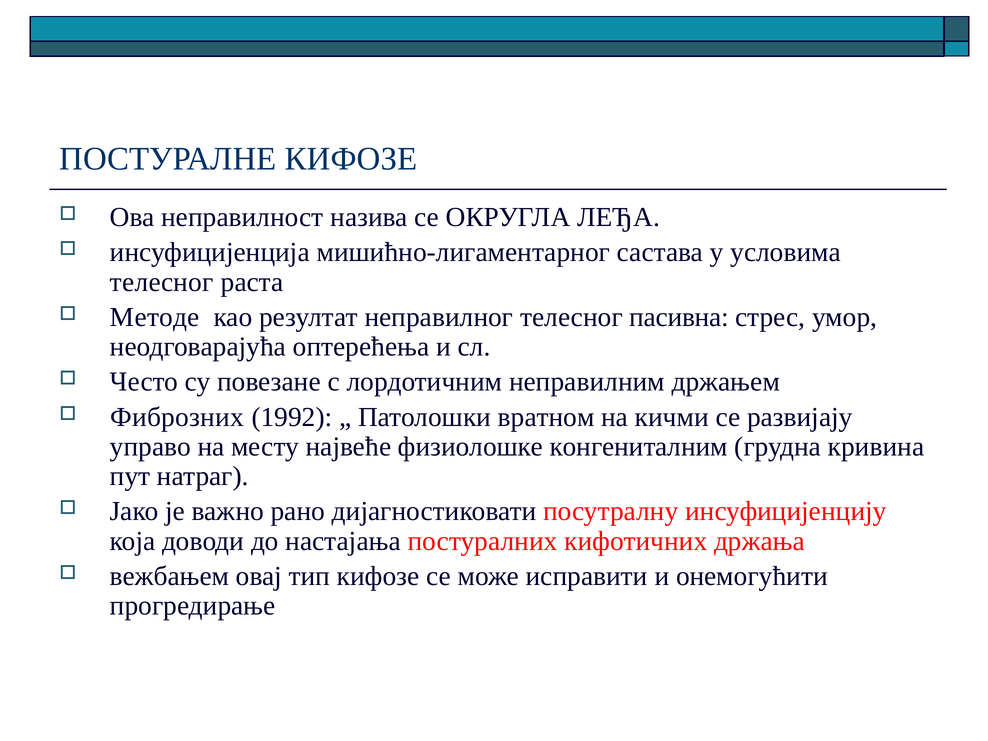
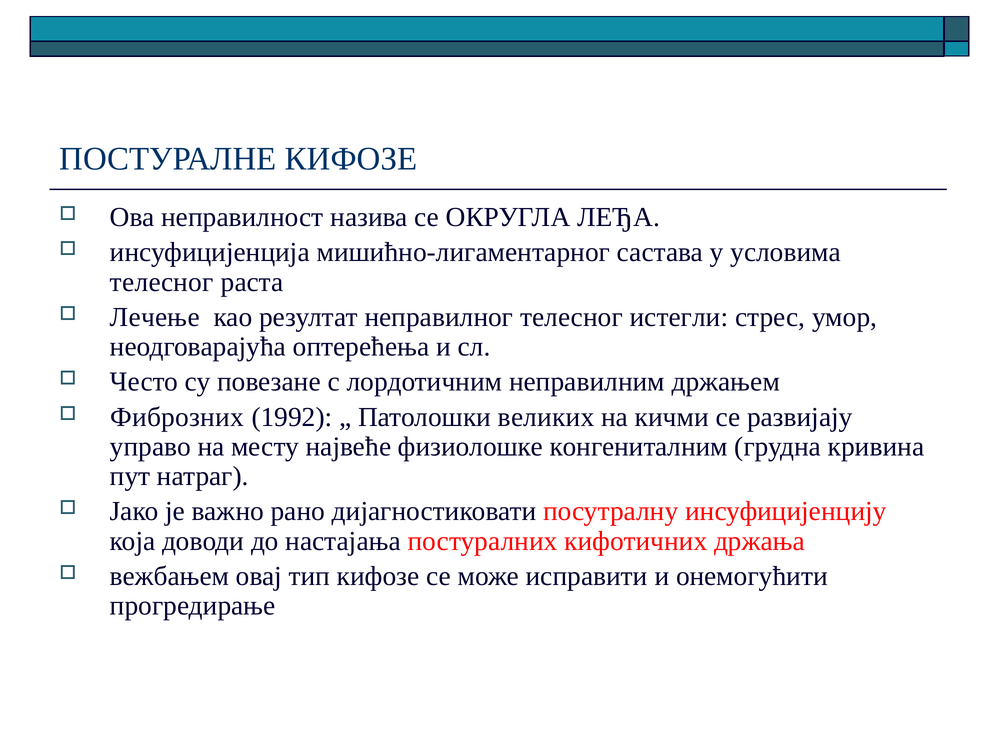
Методе: Методе -> Лечење
пасивна: пасивна -> истегли
вратном: вратном -> великих
